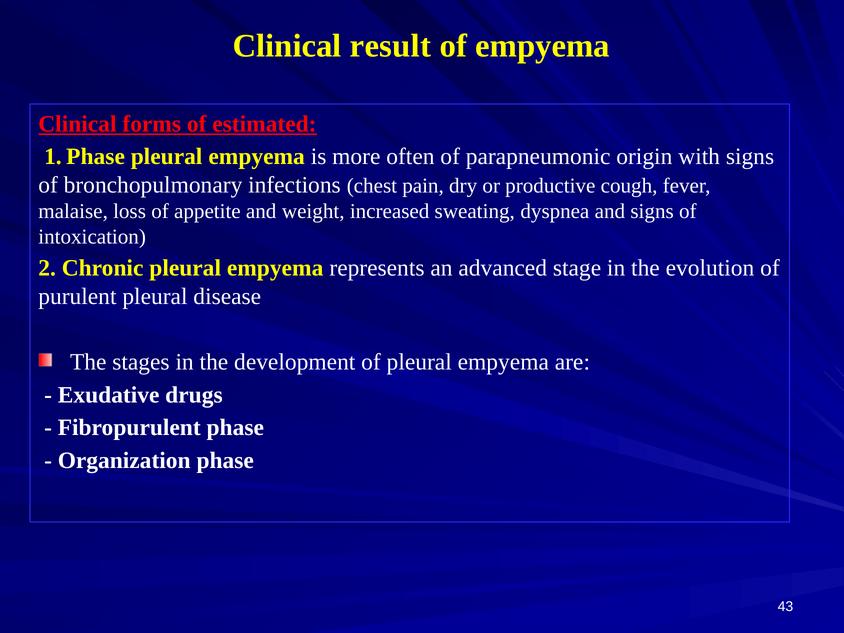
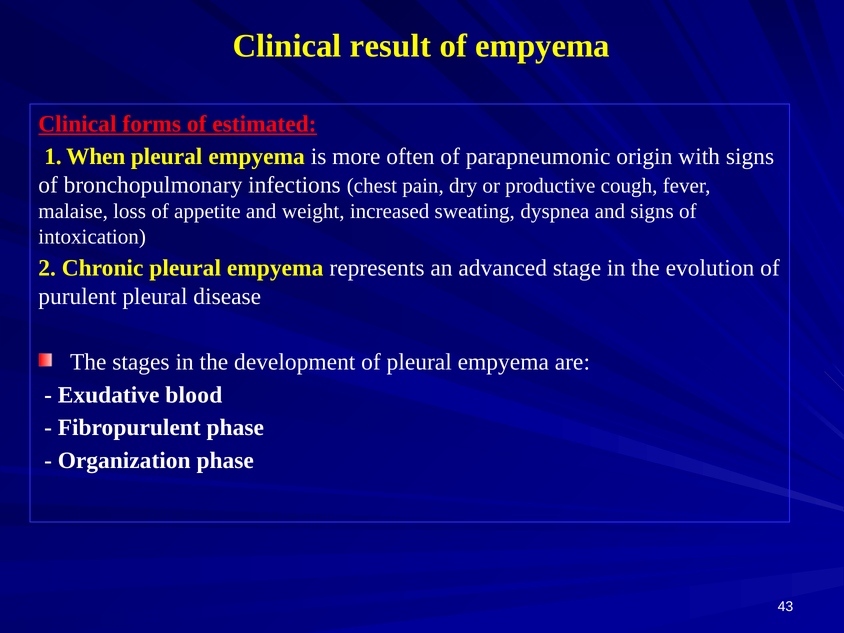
1 Phase: Phase -> When
drugs: drugs -> blood
